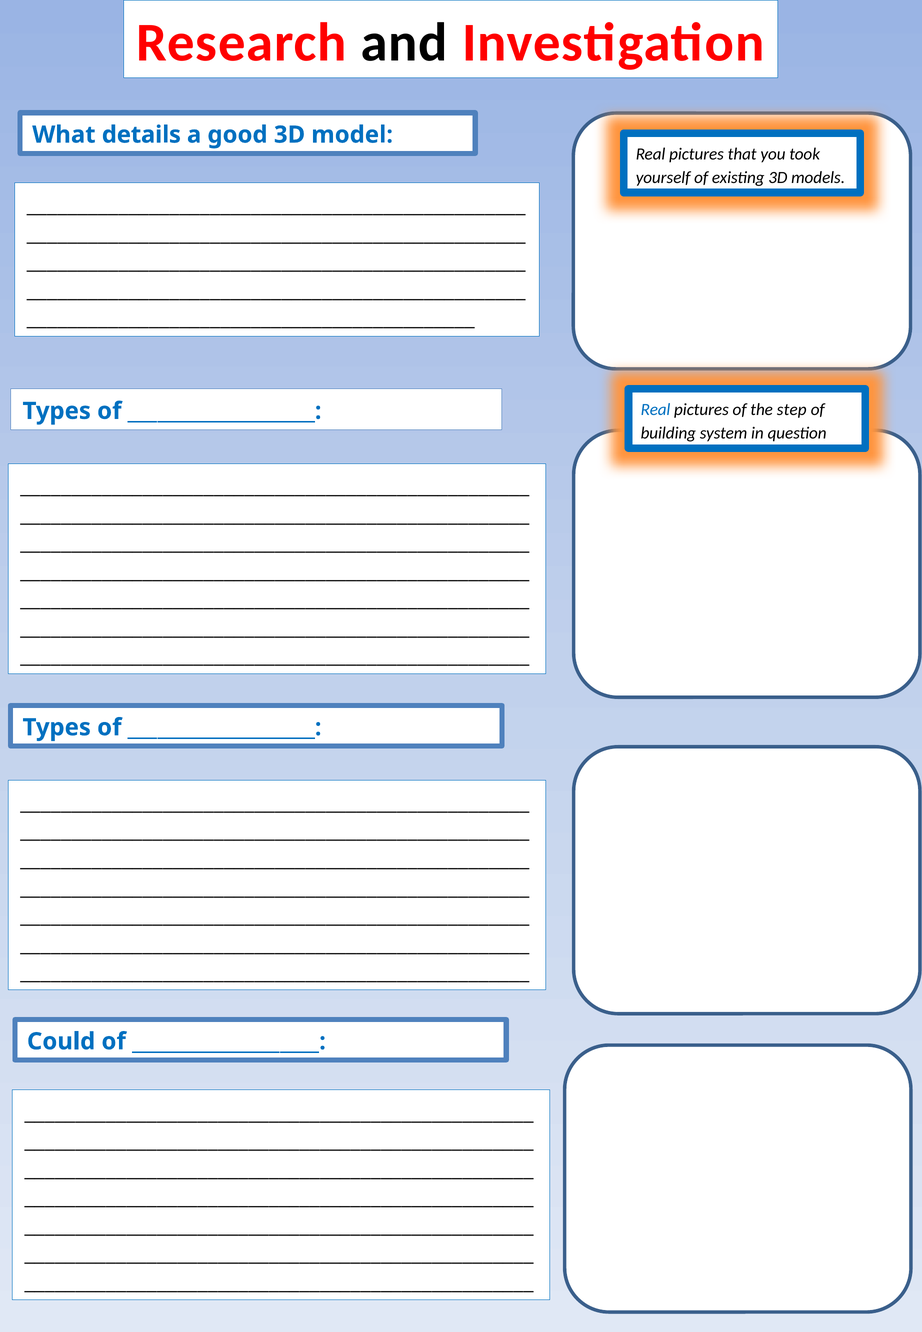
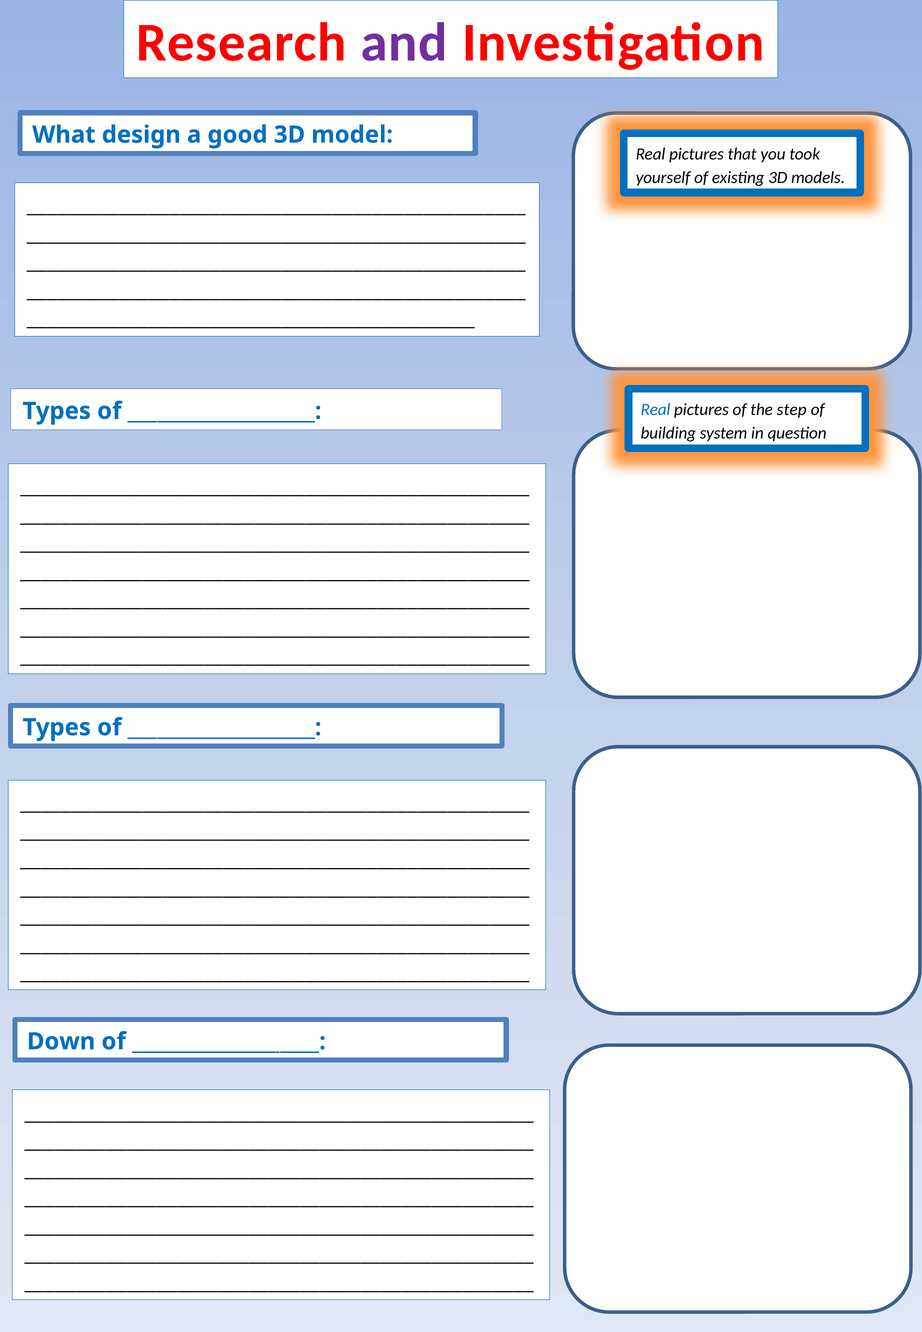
and colour: black -> purple
details: details -> design
Could: Could -> Down
